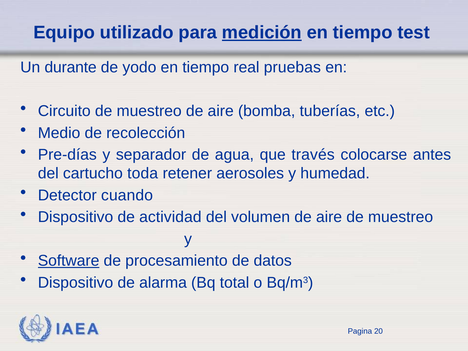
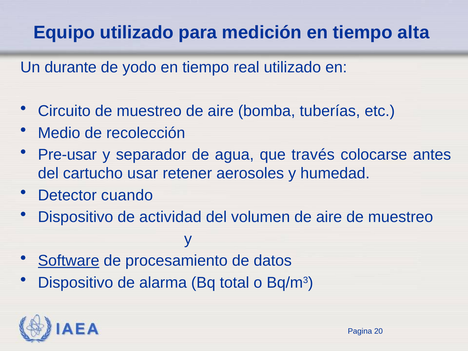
medición underline: present -> none
test: test -> alta
real pruebas: pruebas -> utilizado
Pre-días: Pre-días -> Pre-usar
toda: toda -> usar
